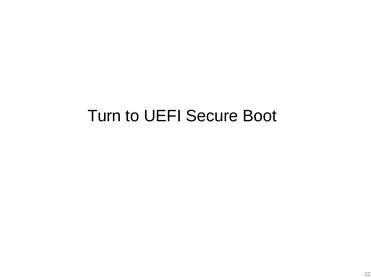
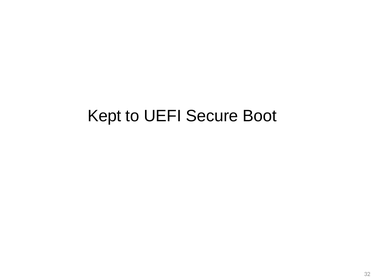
Turn: Turn -> Kept
